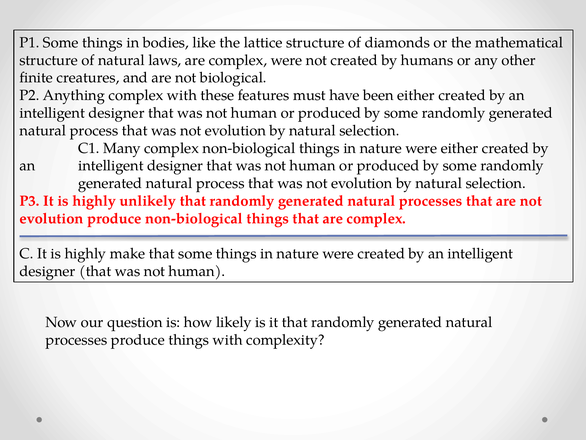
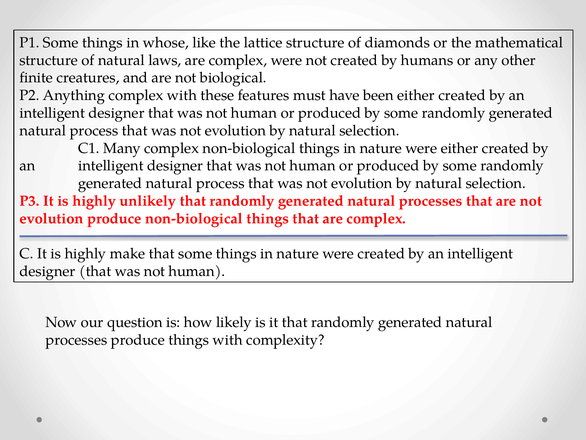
bodies: bodies -> whose
